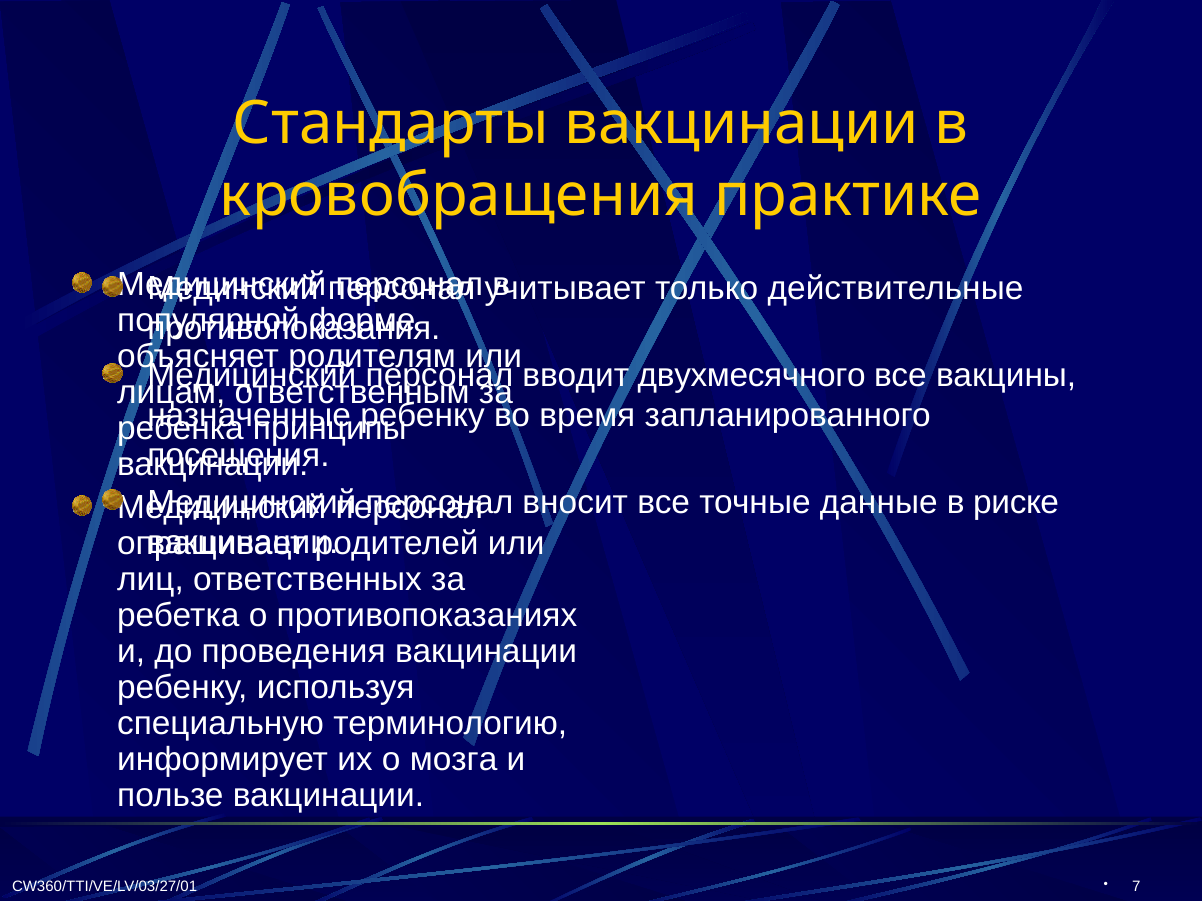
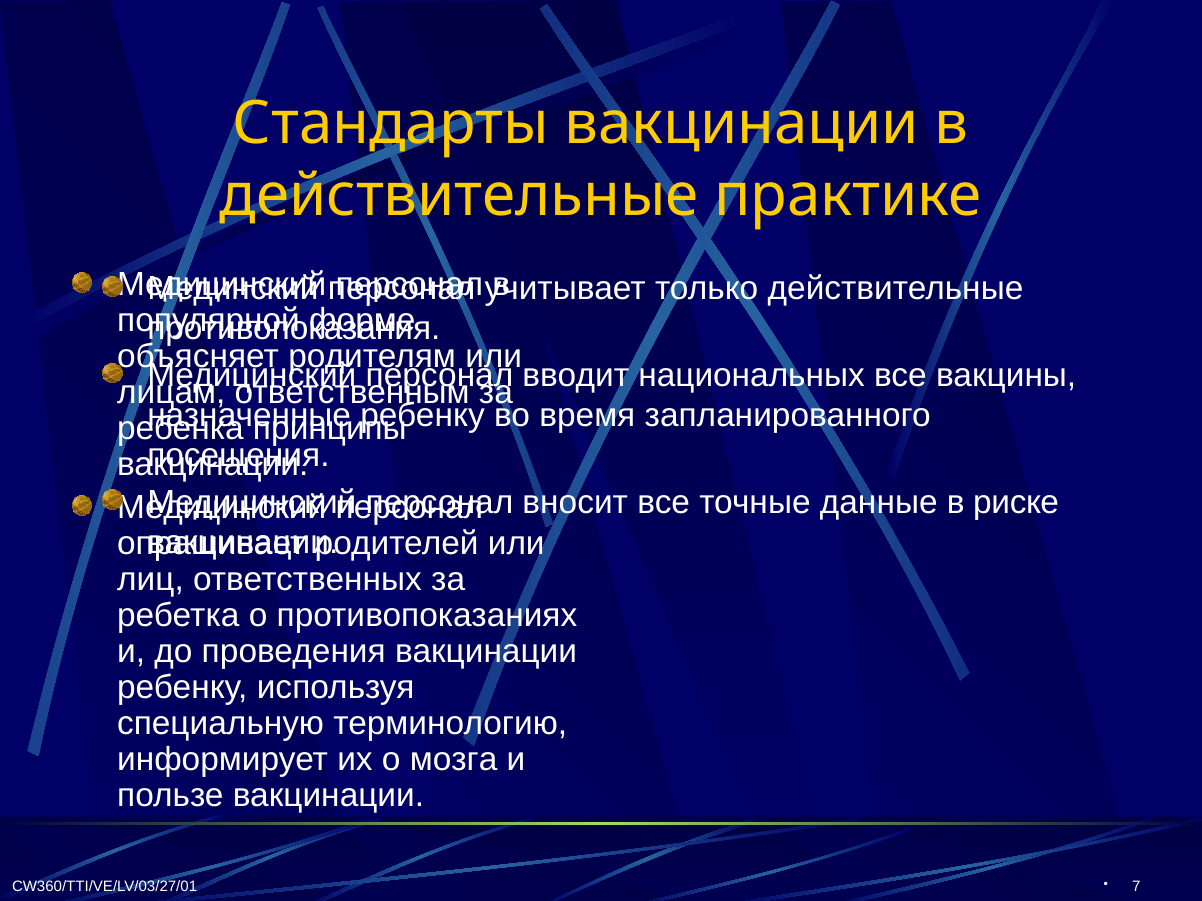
кровобращения at (459, 195): кровобращения -> действительные
двухмесячного: двухмесячного -> национальных
